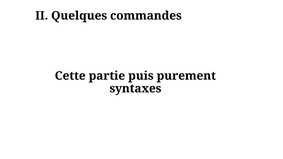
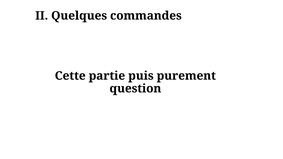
syntaxes: syntaxes -> question
